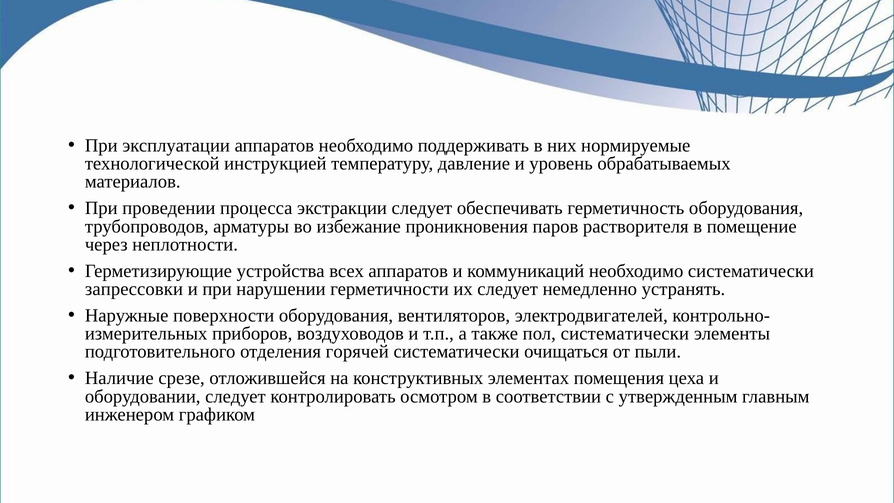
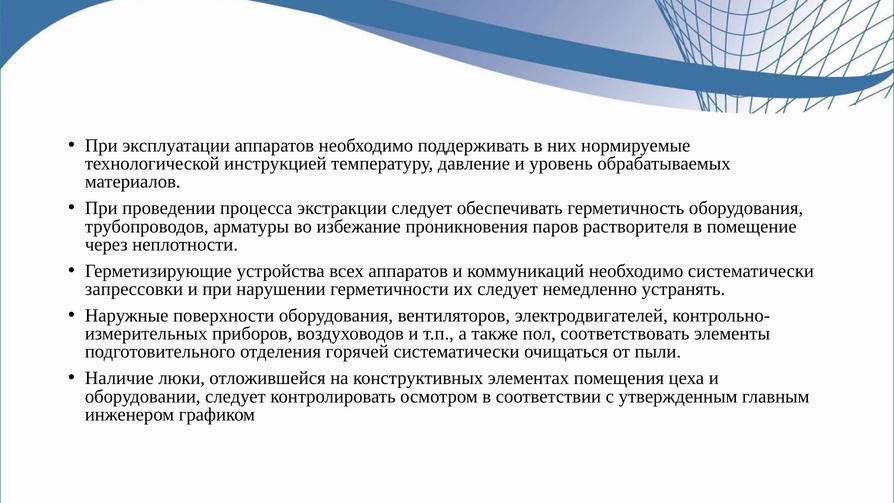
пол систематически: систематически -> соответствовать
срезе: срезе -> люки
